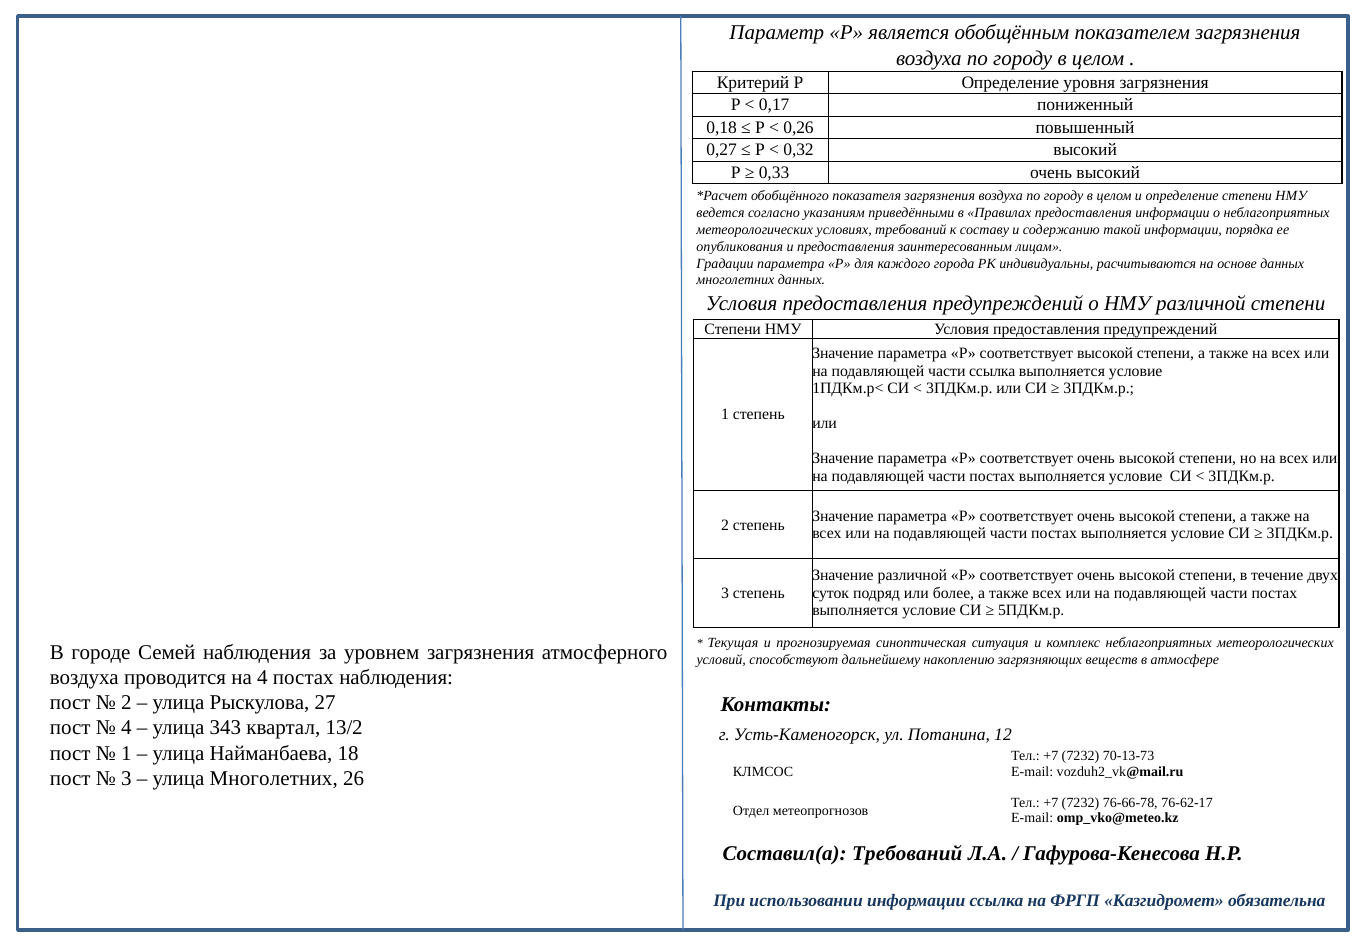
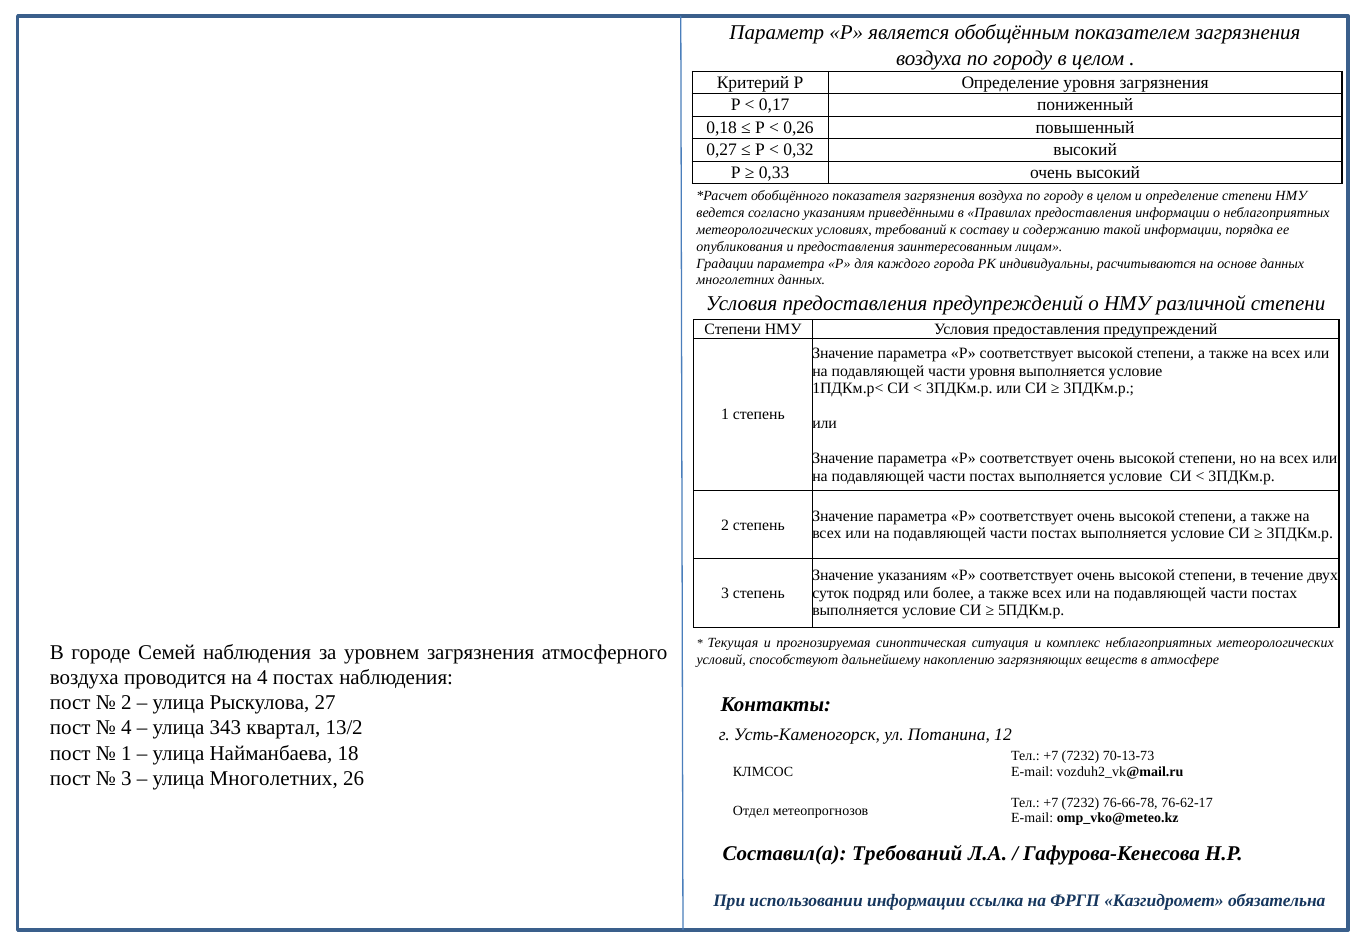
части ссылка: ссылка -> уровня
Значение различной: различной -> указаниям
